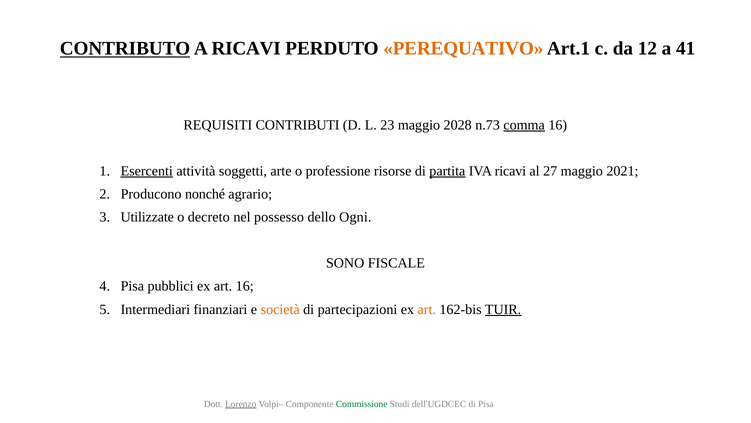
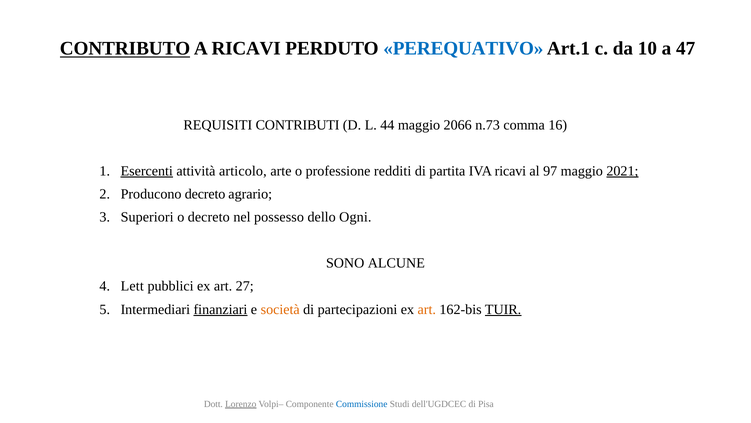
PEREQUATIVO colour: orange -> blue
12: 12 -> 10
41: 41 -> 47
23: 23 -> 44
2028: 2028 -> 2066
comma underline: present -> none
soggetti: soggetti -> articolo
risorse: risorse -> redditi
partita underline: present -> none
27: 27 -> 97
2021 underline: none -> present
Producono nonché: nonché -> decreto
Utilizzate: Utilizzate -> Superiori
FISCALE: FISCALE -> ALCUNE
Pisa at (132, 286): Pisa -> Lett
art 16: 16 -> 27
finanziari underline: none -> present
Commissione colour: green -> blue
